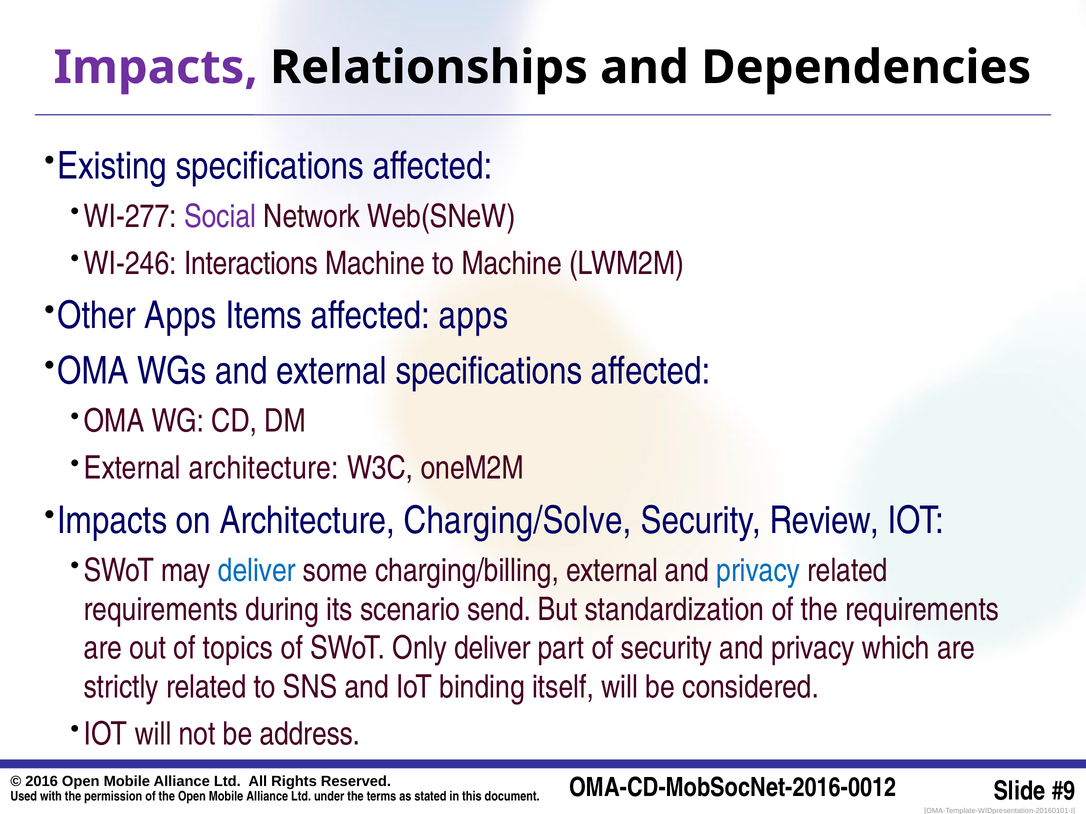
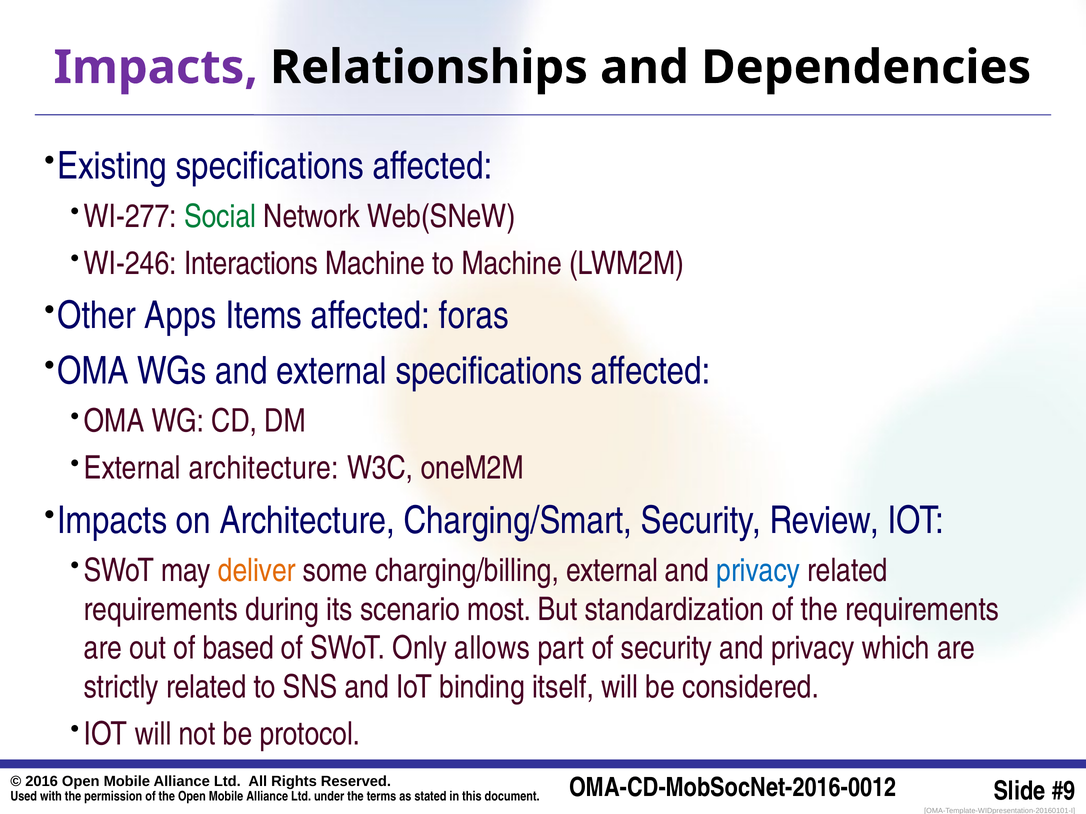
Social colour: purple -> green
affected apps: apps -> foras
Charging/Solve: Charging/Solve -> Charging/Smart
deliver at (257, 571) colour: blue -> orange
send: send -> most
topics: topics -> based
Only deliver: deliver -> allows
address: address -> protocol
